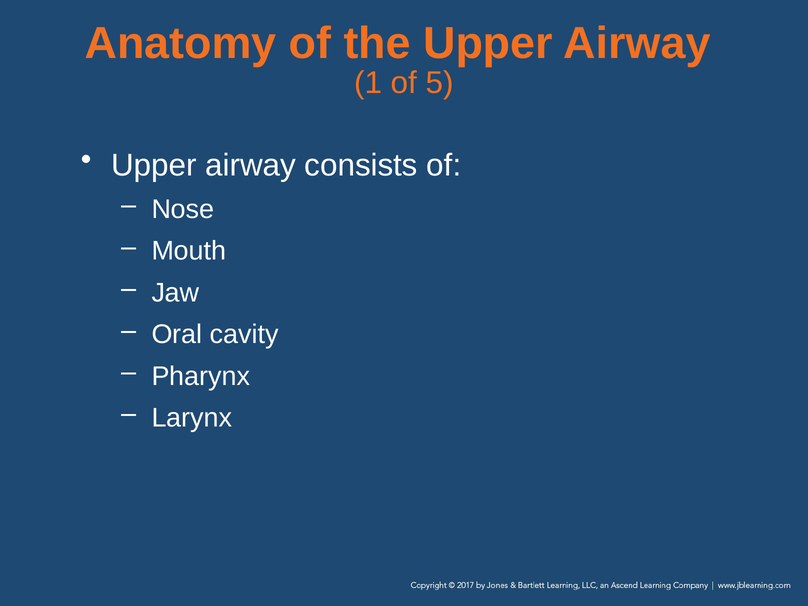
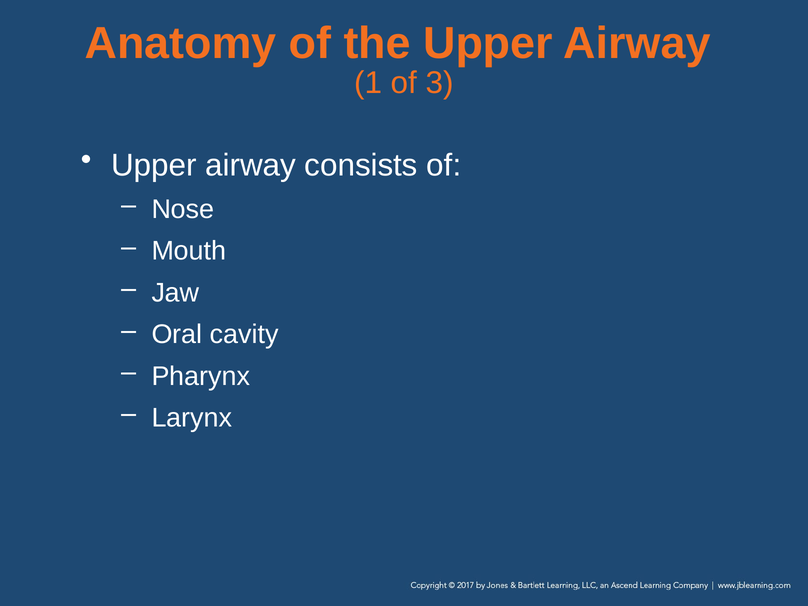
5: 5 -> 3
